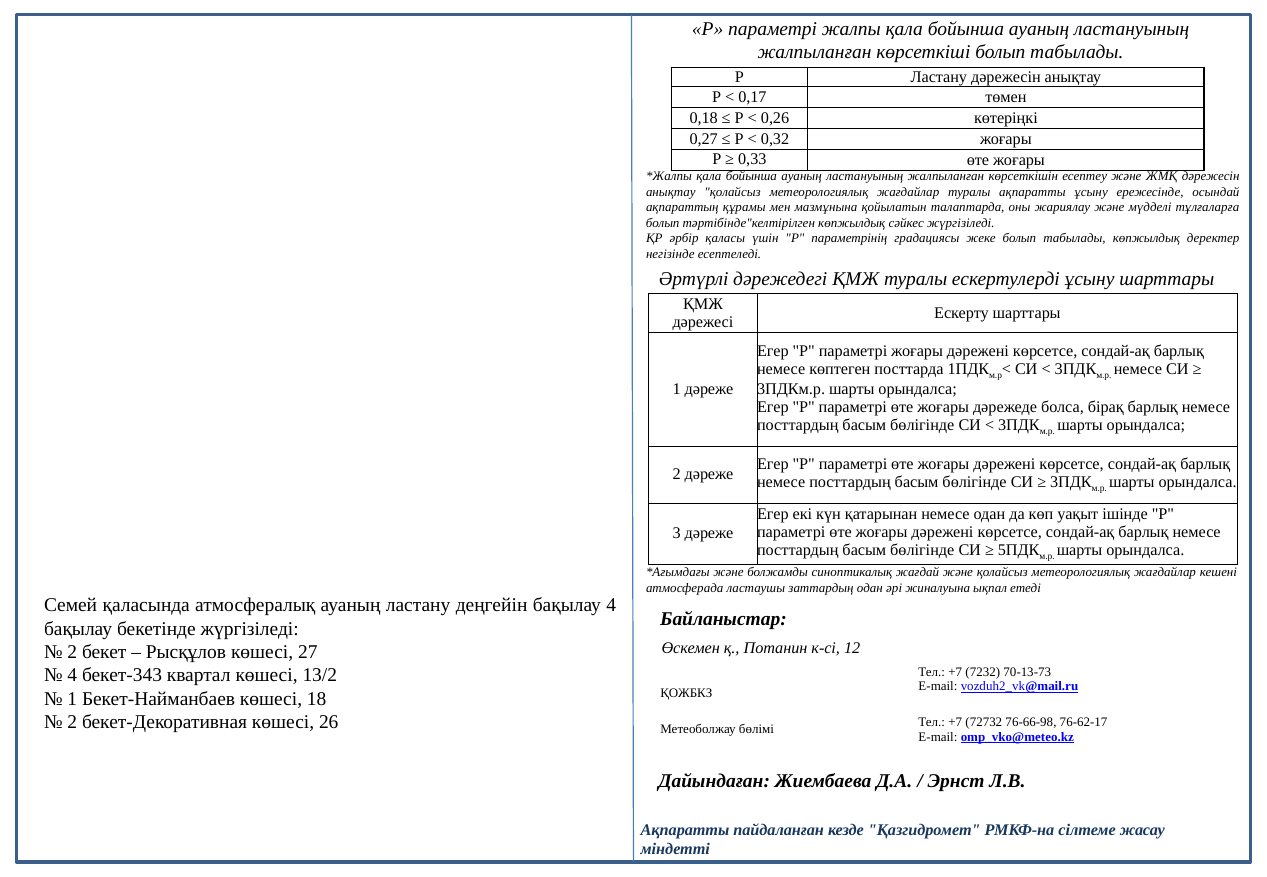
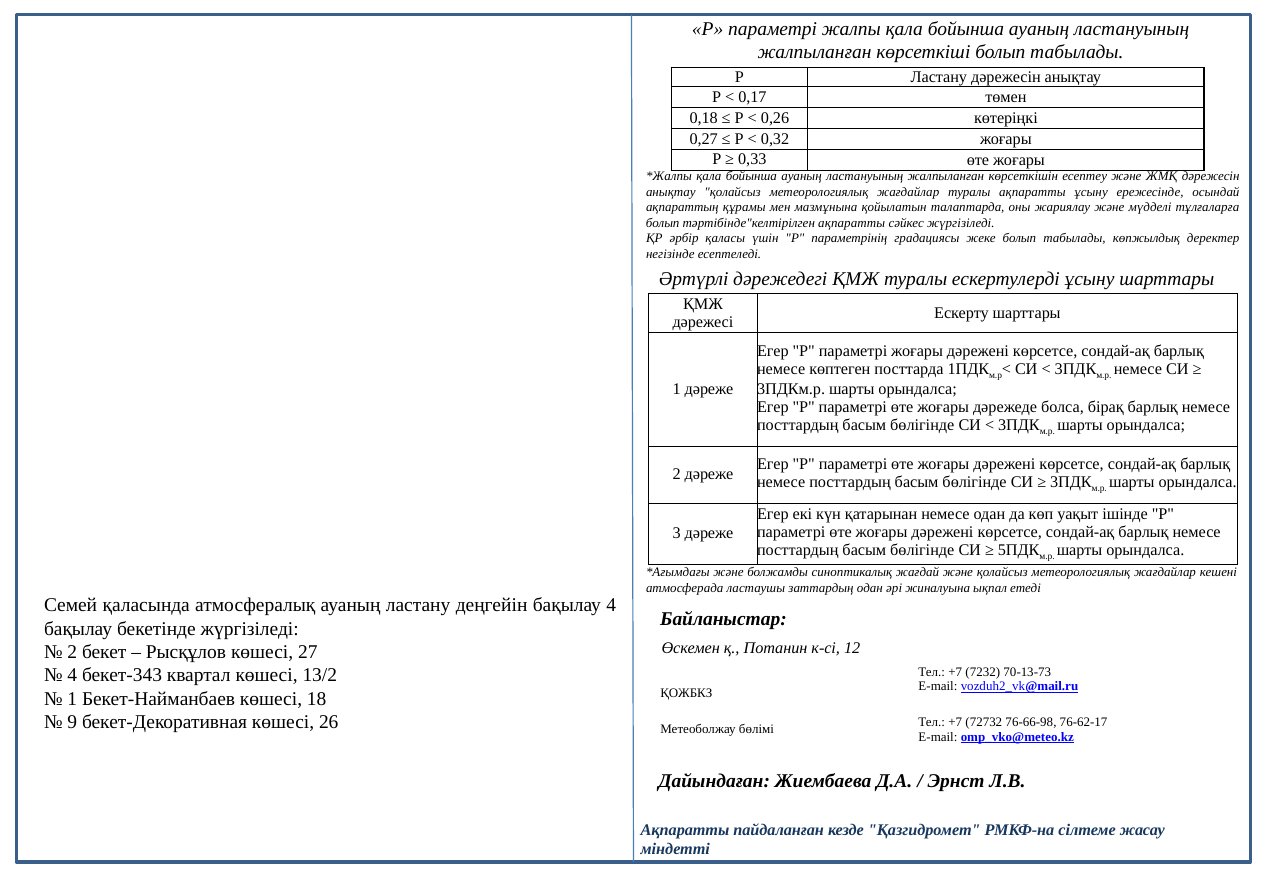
тәртібінде"келтірілген көпжылдық: көпжылдық -> ақпаратты
2 at (72, 722): 2 -> 9
